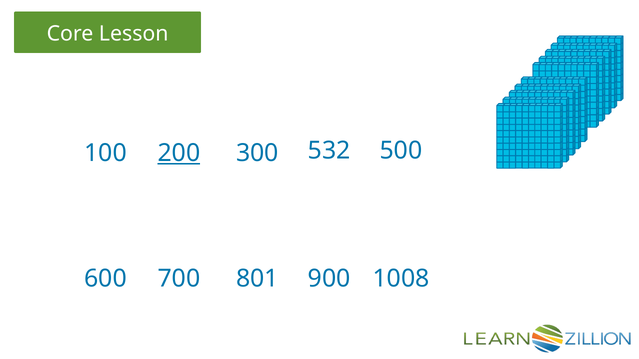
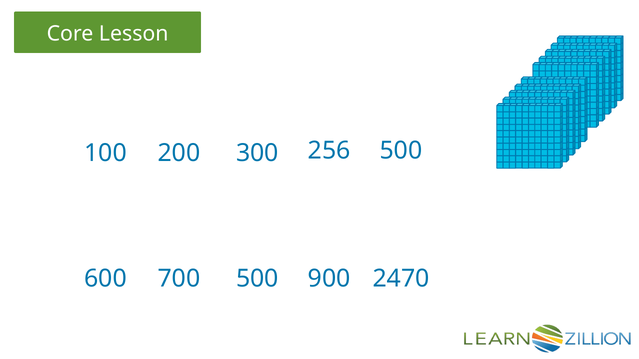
200 underline: present -> none
532: 532 -> 256
700 801: 801 -> 500
1008: 1008 -> 2470
